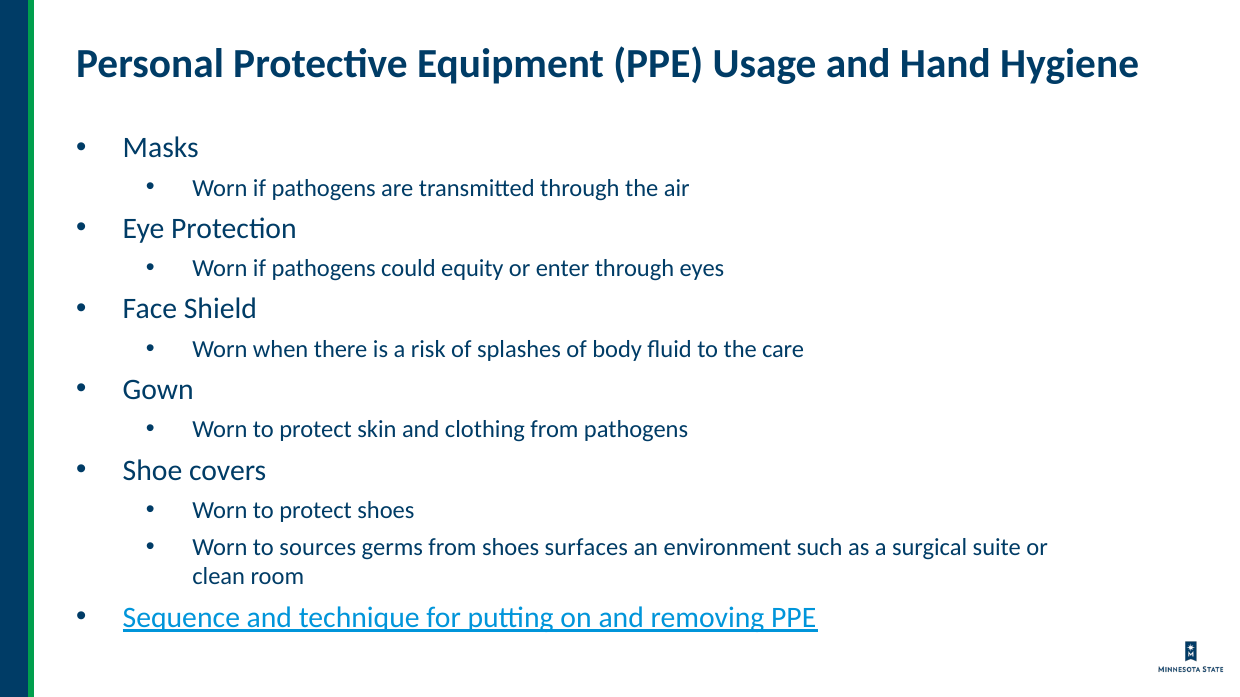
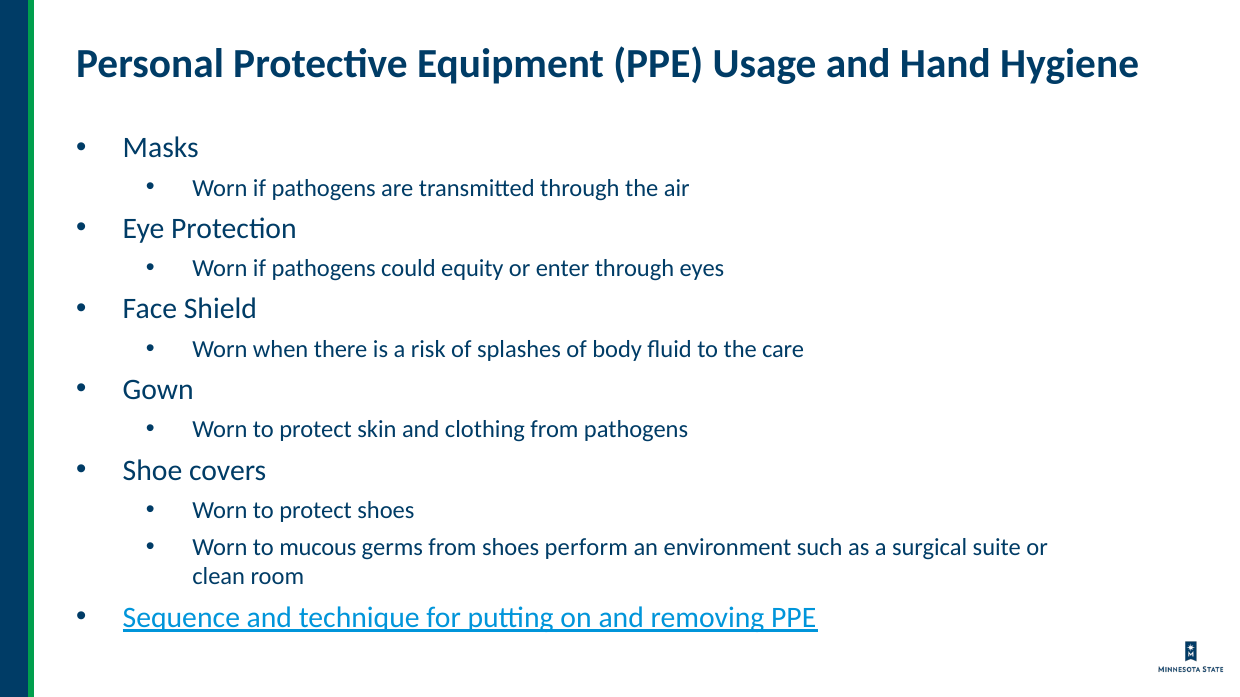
sources: sources -> mucous
surfaces: surfaces -> perform
